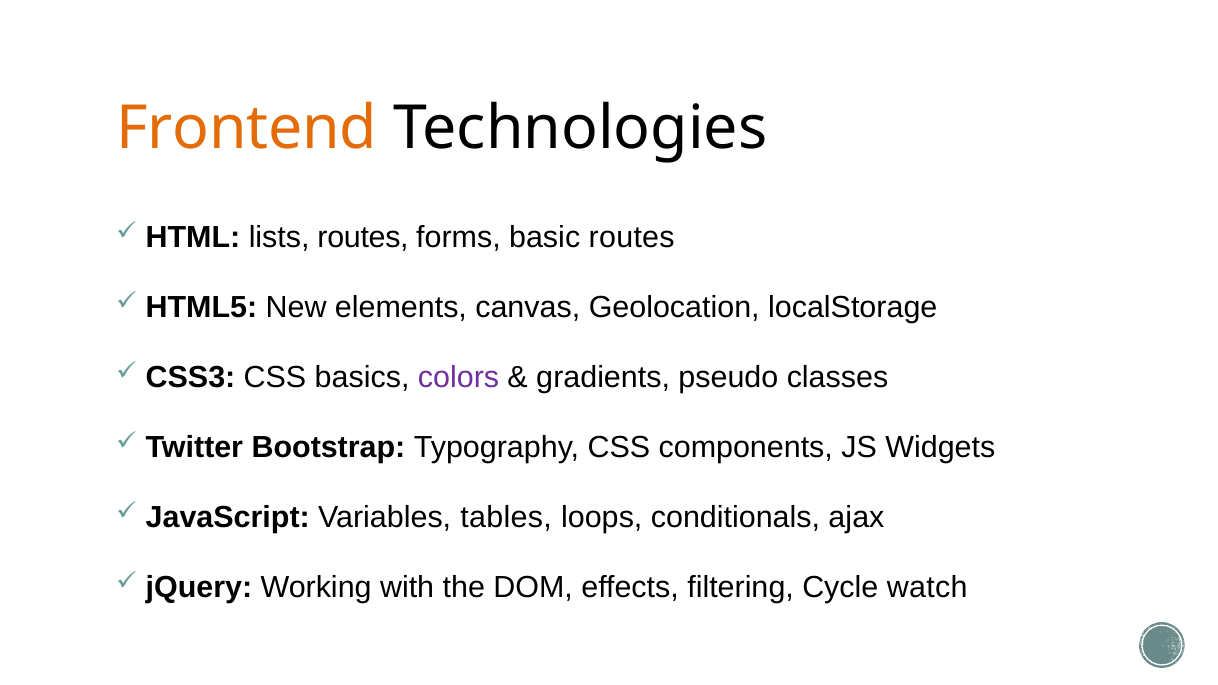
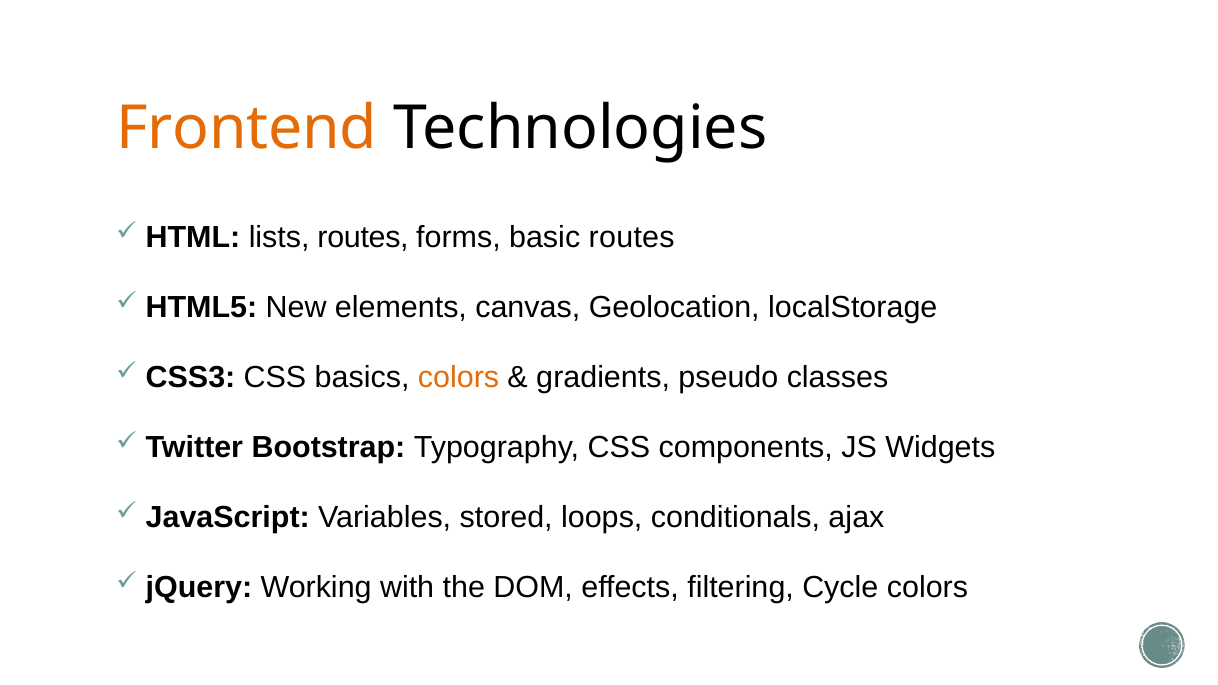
colors at (459, 377) colour: purple -> orange
tables: tables -> stored
Cycle watch: watch -> colors
